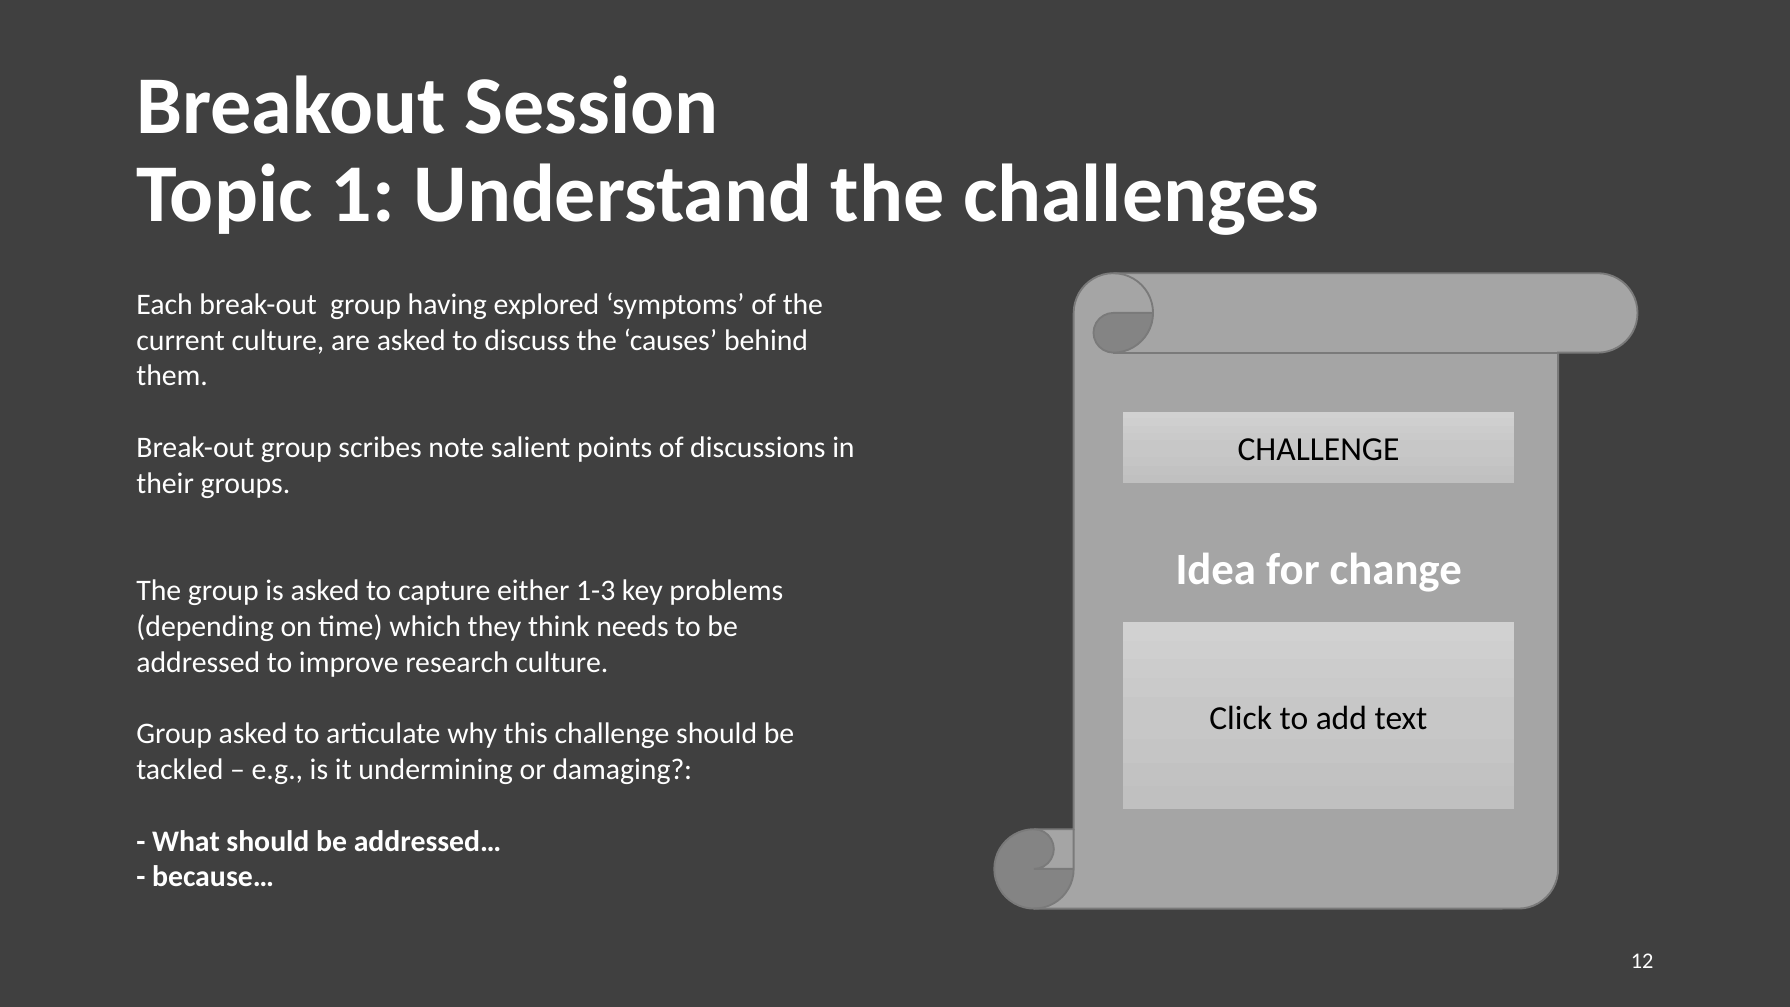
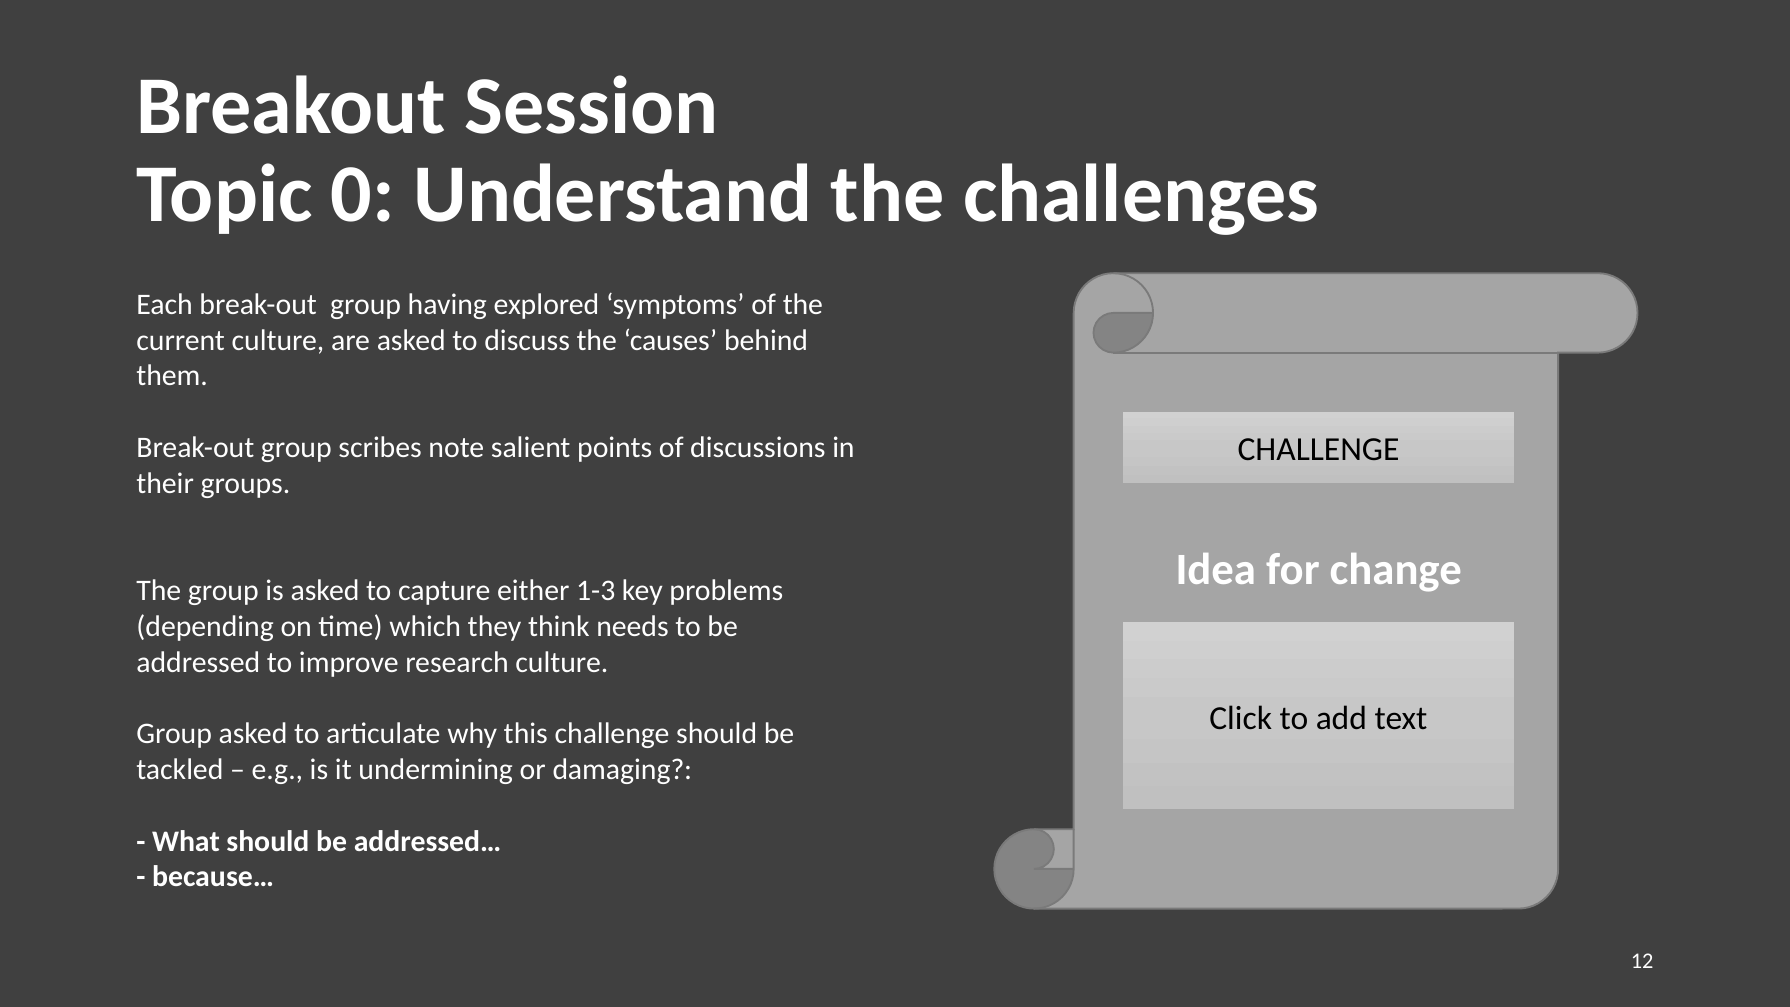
1: 1 -> 0
